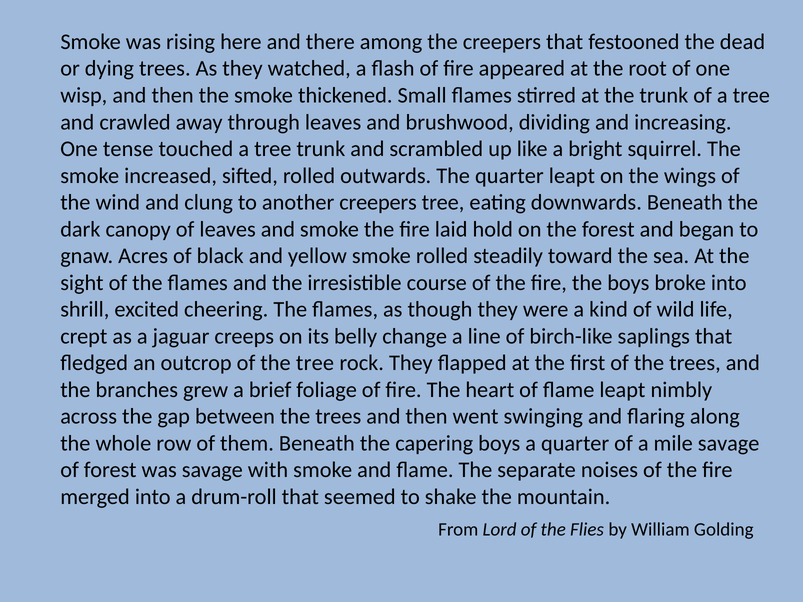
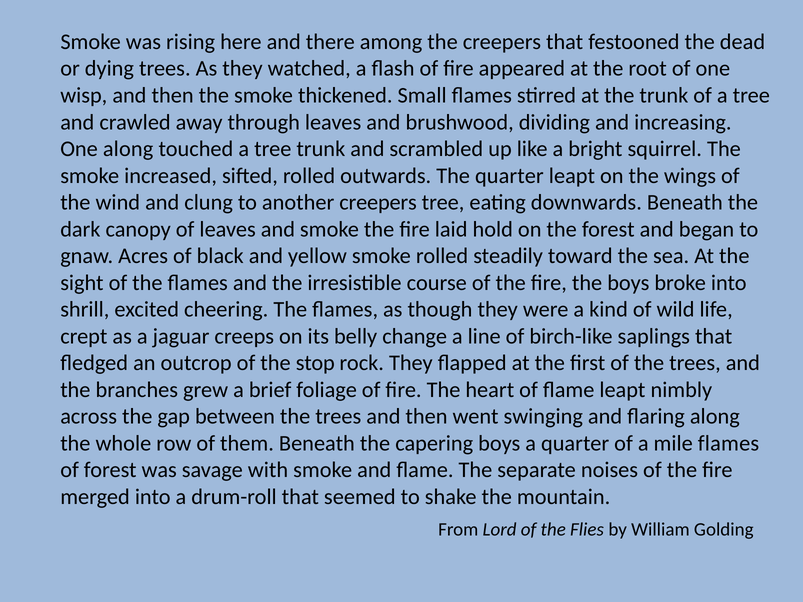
One tense: tense -> along
the tree: tree -> stop
mile savage: savage -> flames
